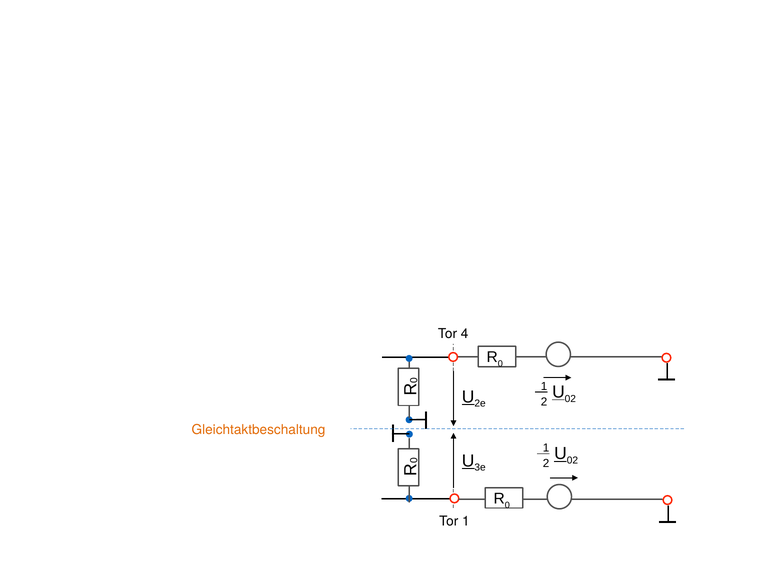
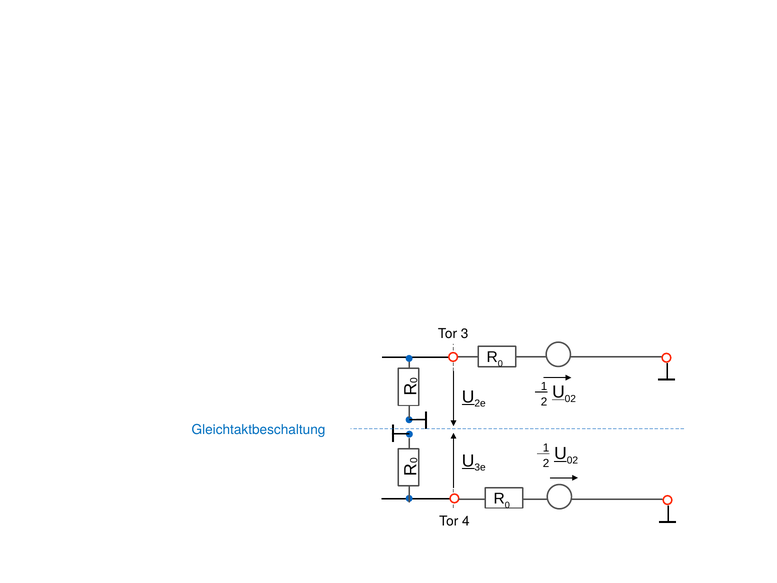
4: 4 -> 3
Gleichtaktbeschaltung colour: orange -> blue
Tor 1: 1 -> 4
